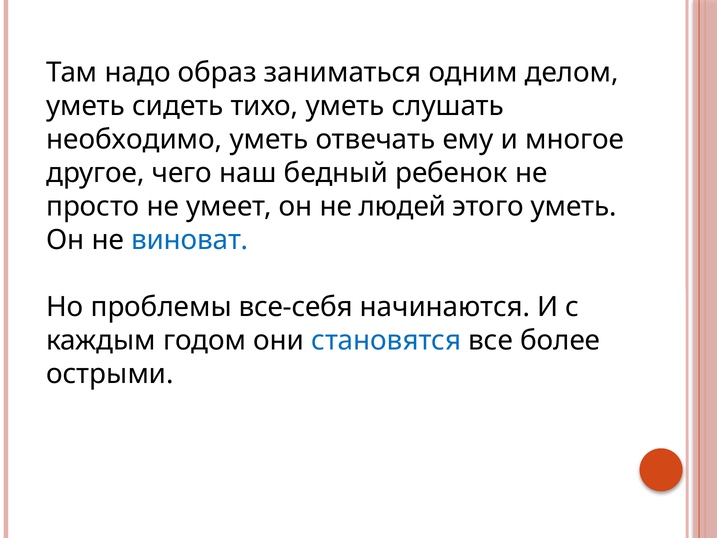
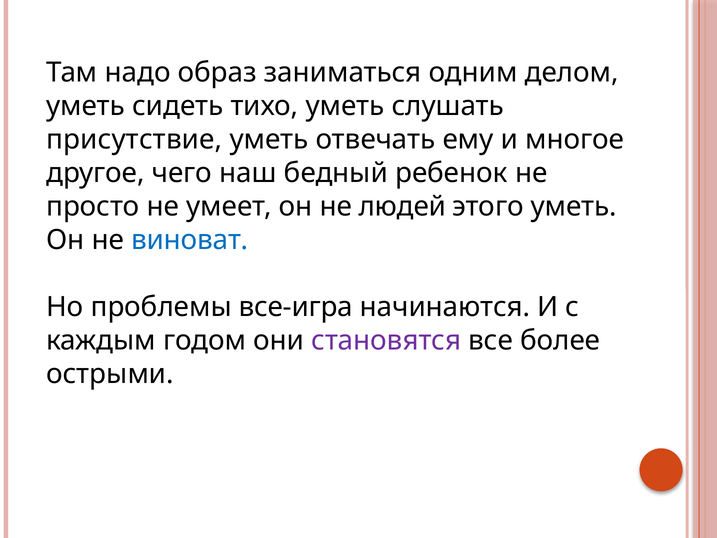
необходимо: необходимо -> присутствие
все-себя: все-себя -> все-игра
становятся colour: blue -> purple
